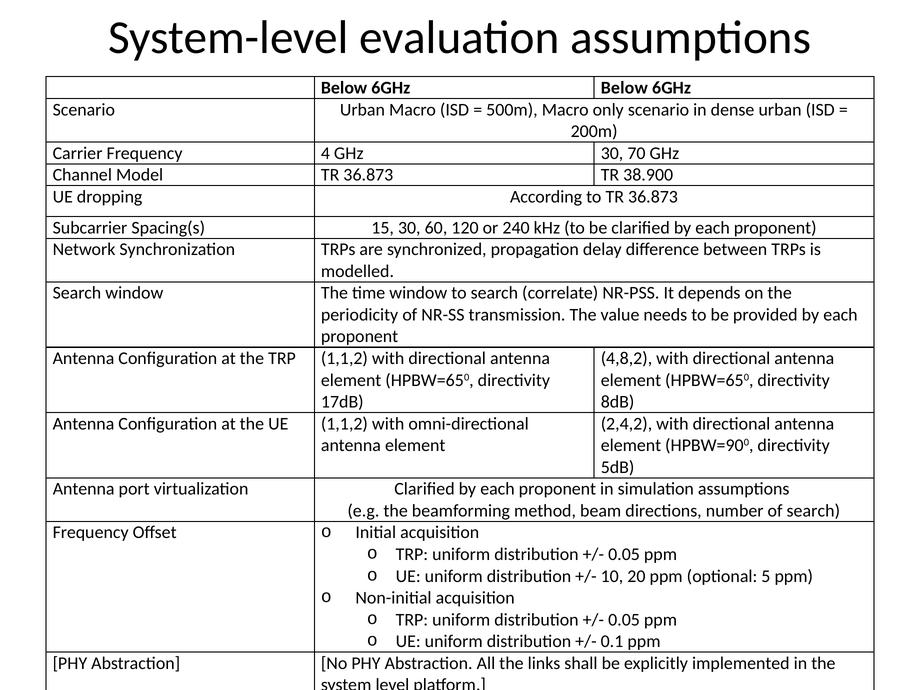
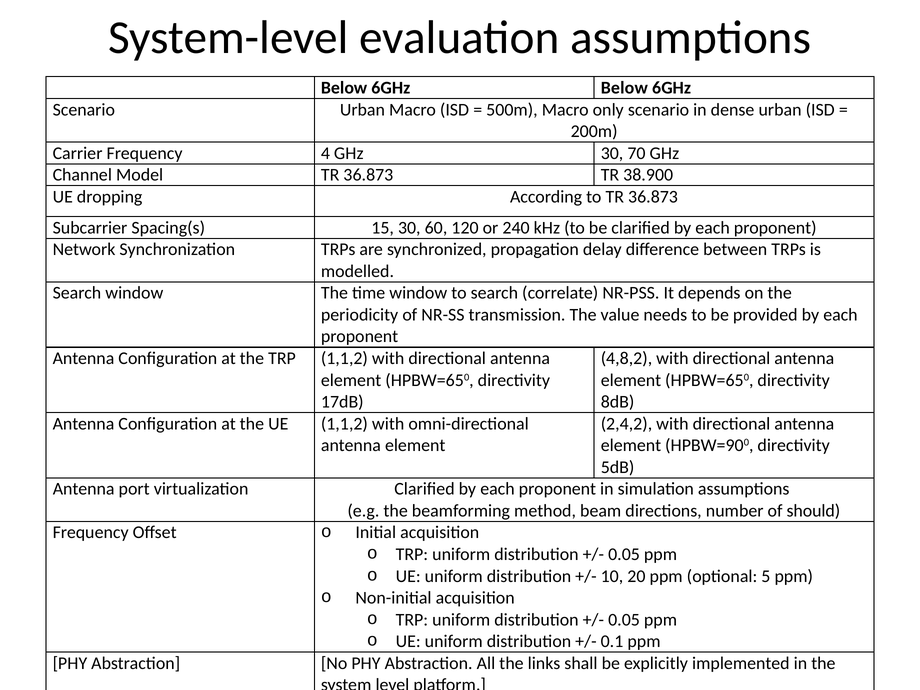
of search: search -> should
